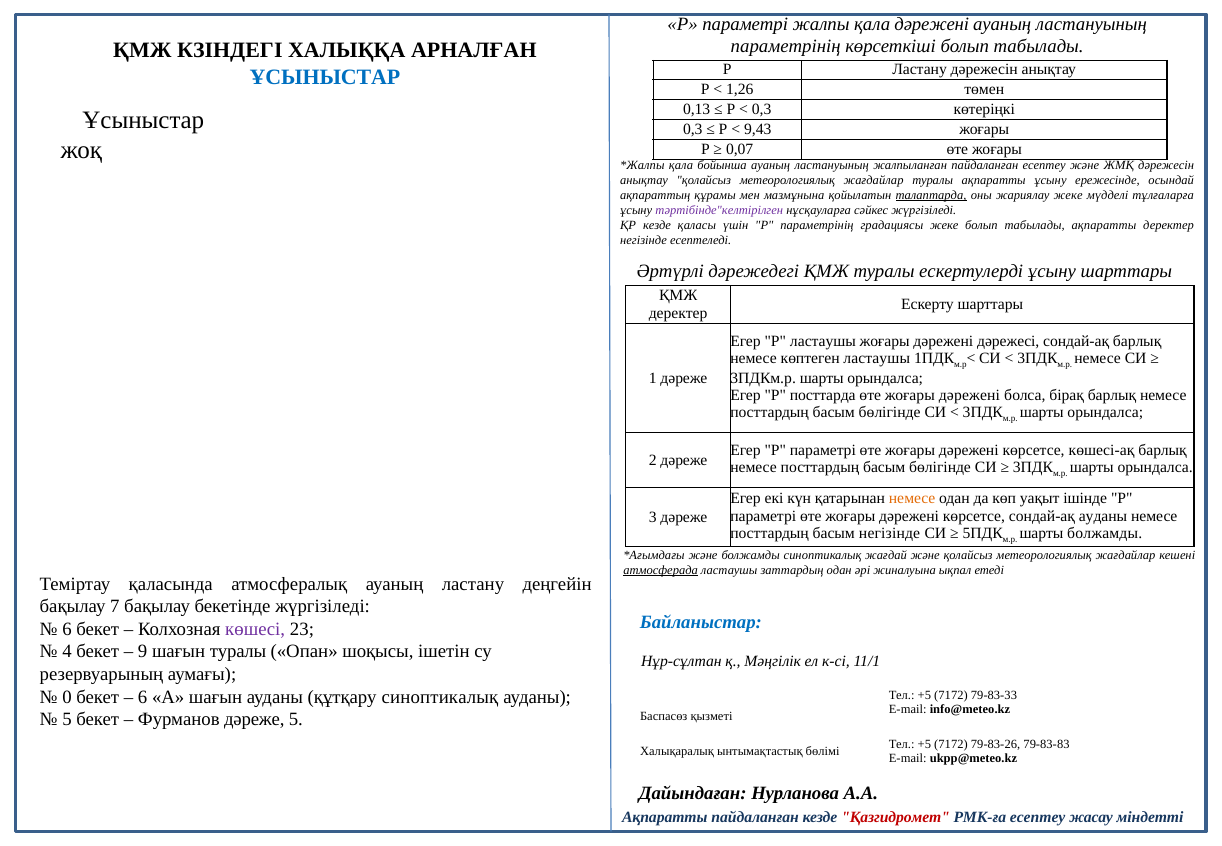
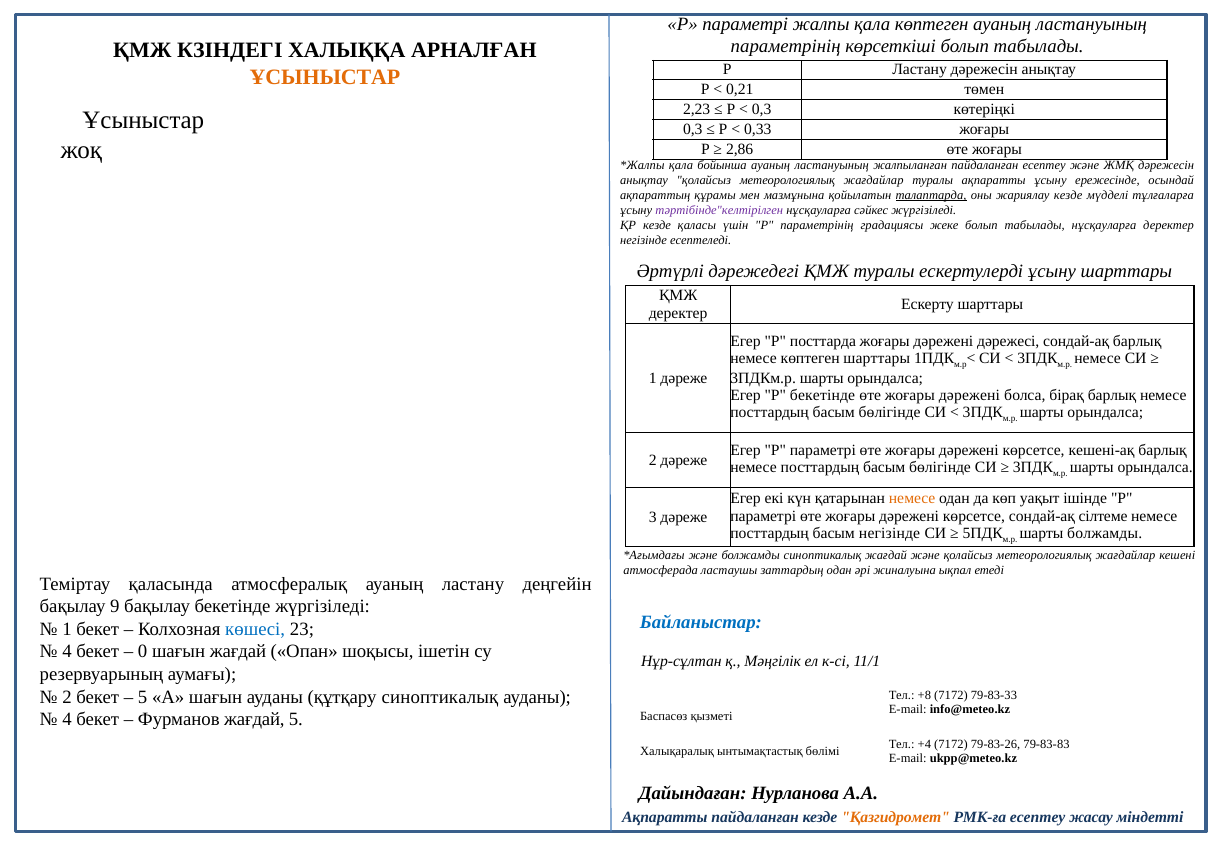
қала дәрежені: дәрежені -> көптеген
ҰСЫНЫСТАР at (325, 77) colour: blue -> orange
1,26: 1,26 -> 0,21
0,13: 0,13 -> 2,23
9,43: 9,43 -> 0,33
0,07: 0,07 -> 2,86
жариялау жеке: жеке -> кезде
табылады ақпаратты: ақпаратты -> нұсқауларға
Р ластаушы: ластаушы -> посттарда
көптеген ластаушы: ластаушы -> шарттары
P посттарда: посттарда -> бекетінде
көшесі-ақ: көшесі-ақ -> кешені-ақ
сондай-ақ ауданы: ауданы -> сілтеме
атмосферада underline: present -> none
7: 7 -> 9
6 at (67, 629): 6 -> 1
көшесі colour: purple -> blue
9: 9 -> 0
шағын туралы: туралы -> жағдай
0 at (67, 697): 0 -> 2
6 at (143, 697): 6 -> 5
+5 at (924, 696): +5 -> +8
5 at (67, 719): 5 -> 4
Фурманов дәреже: дәреже -> жағдай
+5 at (924, 745): +5 -> +4
Қазгидромет colour: red -> orange
